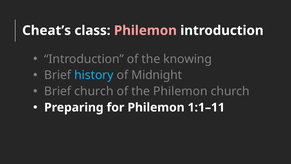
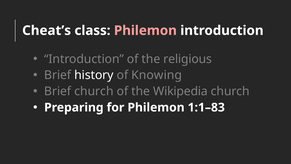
knowing: knowing -> religious
history colour: light blue -> white
Midnight: Midnight -> Knowing
the Philemon: Philemon -> Wikipedia
1:1–11: 1:1–11 -> 1:1–83
